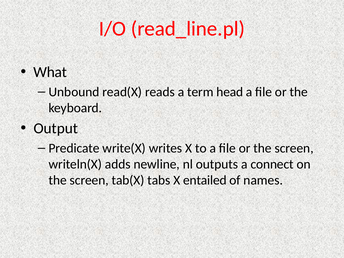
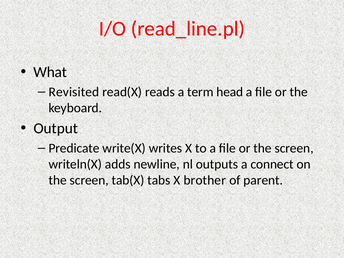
Unbound: Unbound -> Revisited
entailed: entailed -> brother
names: names -> parent
